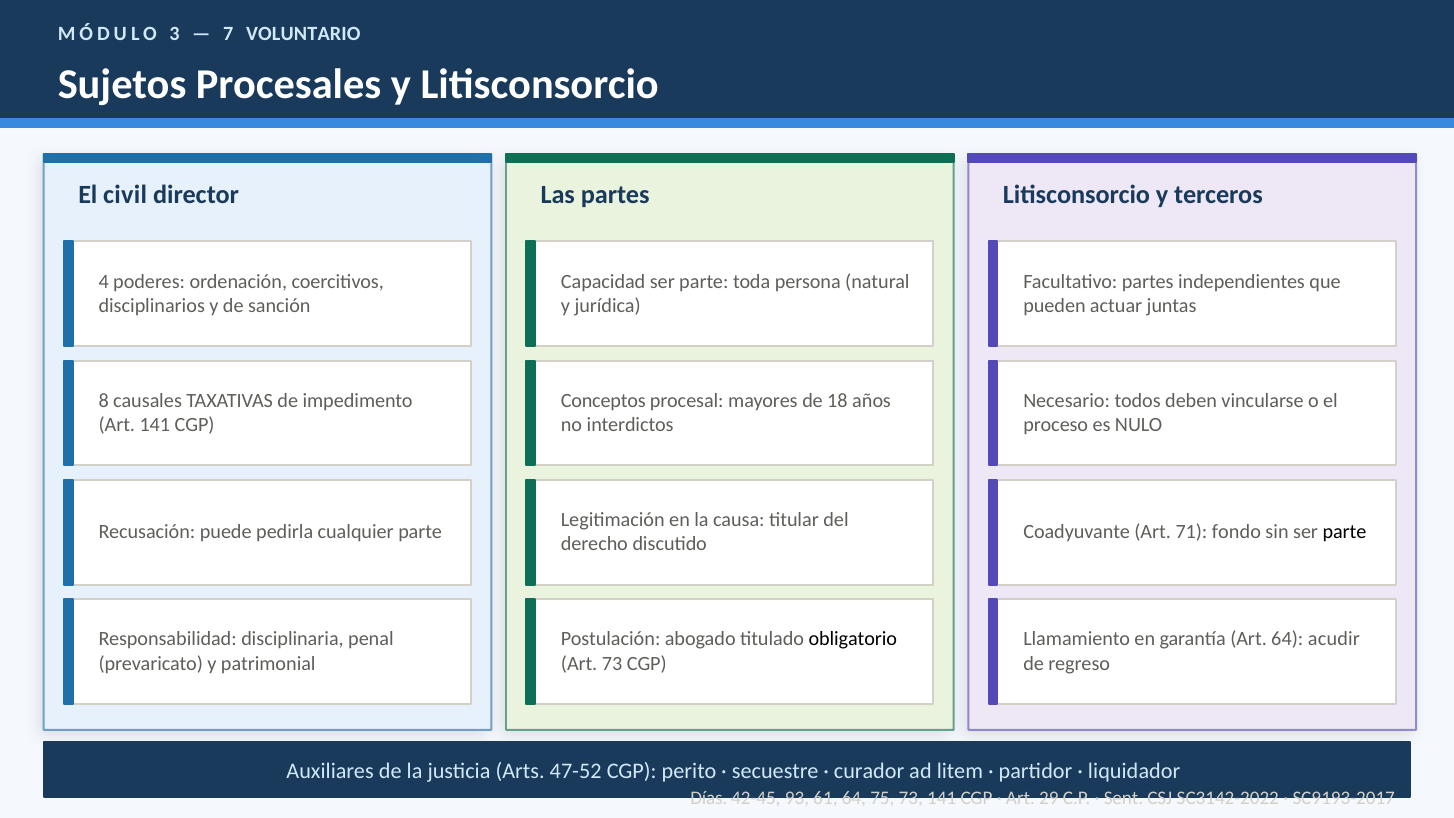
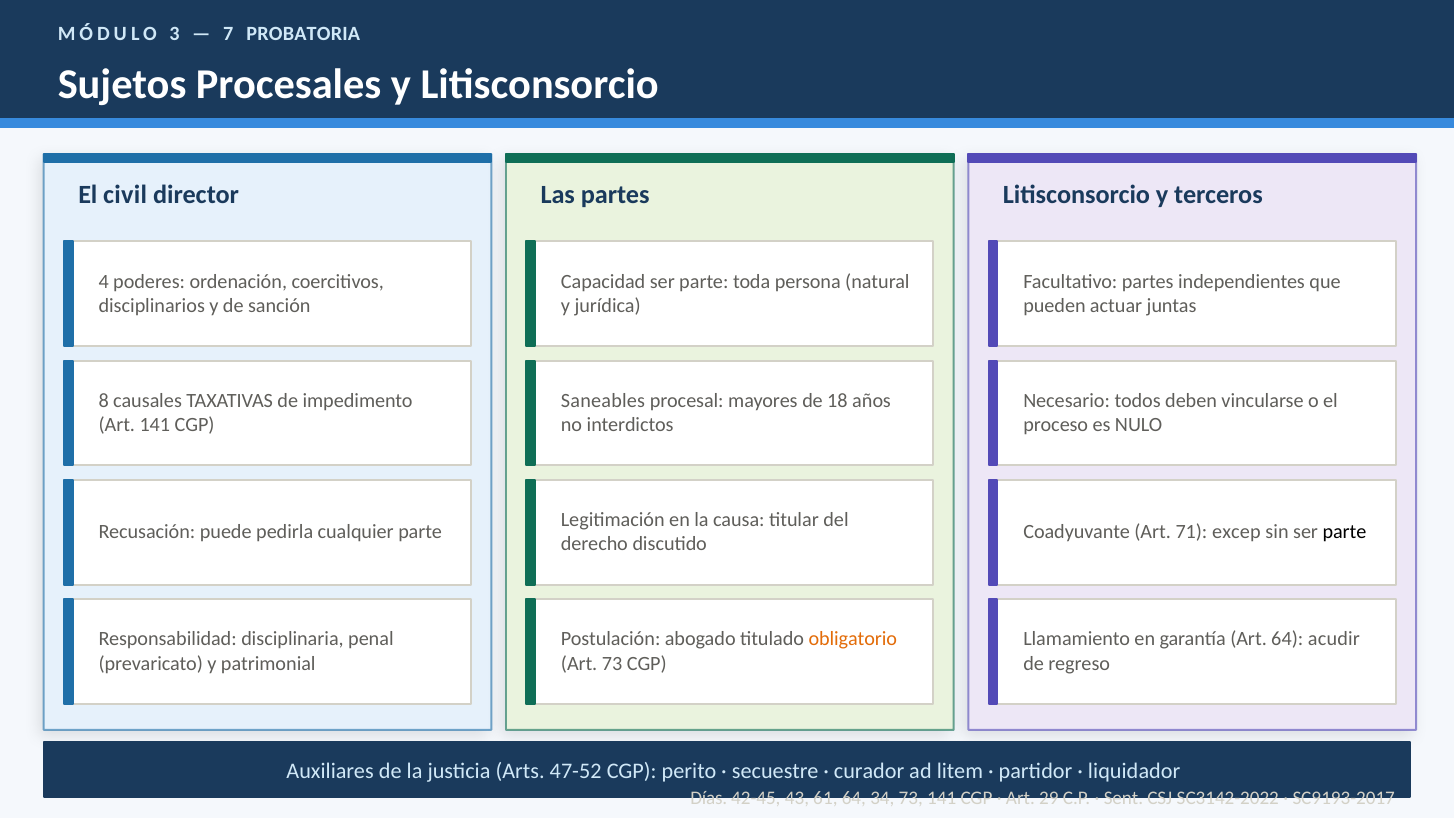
VOLUNTARIO: VOLUNTARIO -> PROBATORIA
Conceptos: Conceptos -> Saneables
fondo: fondo -> excep
obligatorio colour: black -> orange
93: 93 -> 43
75: 75 -> 34
